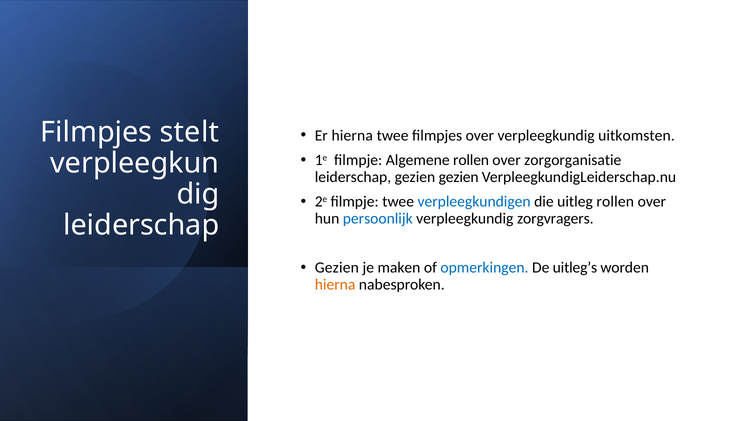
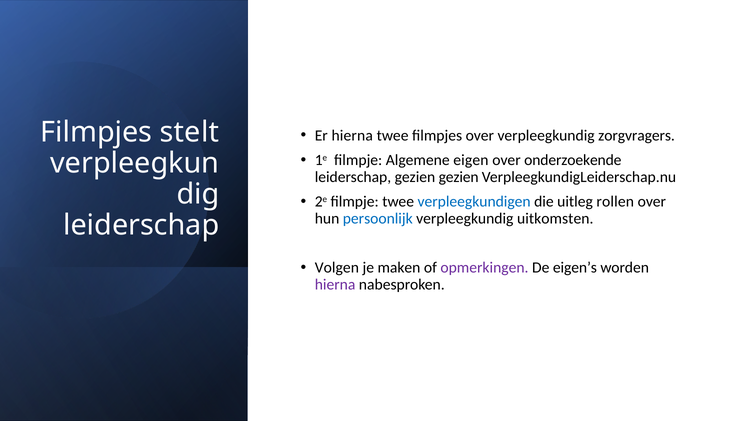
uitkomsten: uitkomsten -> zorgvragers
Algemene rollen: rollen -> eigen
zorgorganisatie: zorgorganisatie -> onderzoekende
zorgvragers: zorgvragers -> uitkomsten
Gezien at (337, 268): Gezien -> Volgen
opmerkingen colour: blue -> purple
uitleg’s: uitleg’s -> eigen’s
hierna at (335, 284) colour: orange -> purple
